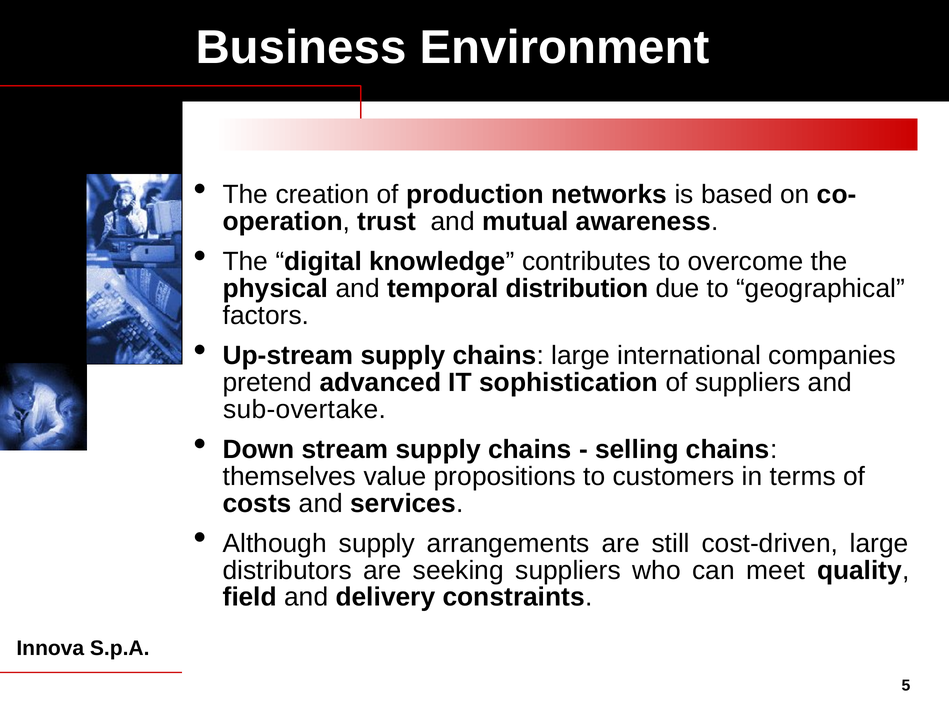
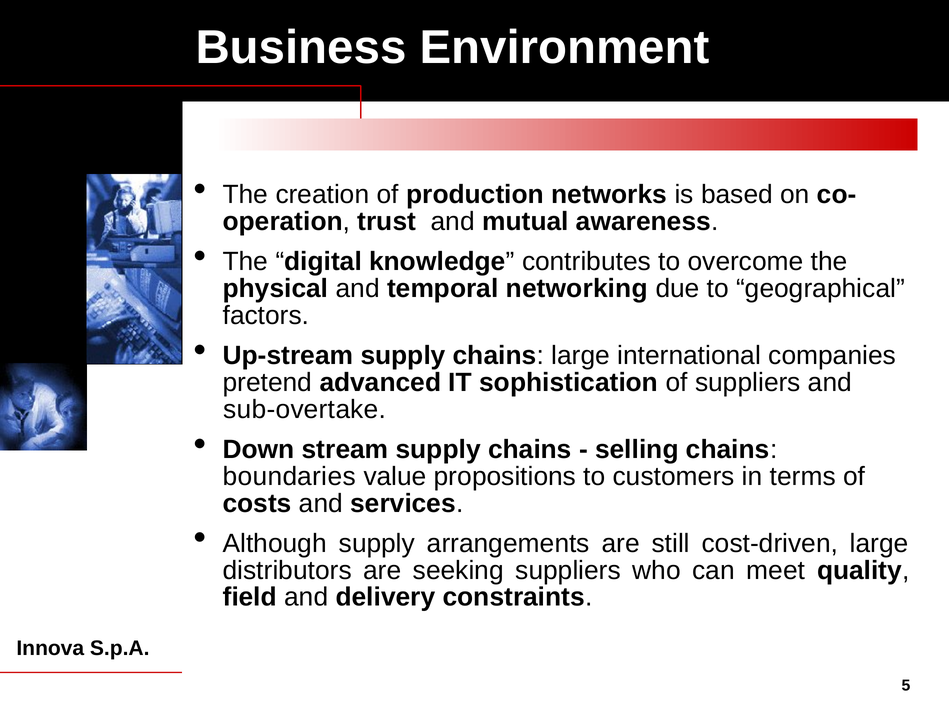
distribution: distribution -> networking
themselves: themselves -> boundaries
